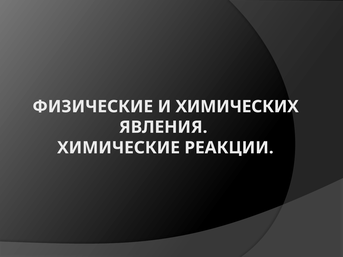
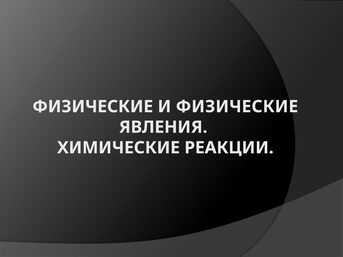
И ХИМИЧЕСКИХ: ХИМИЧЕСКИХ -> ФИЗИЧЕСКИЕ
